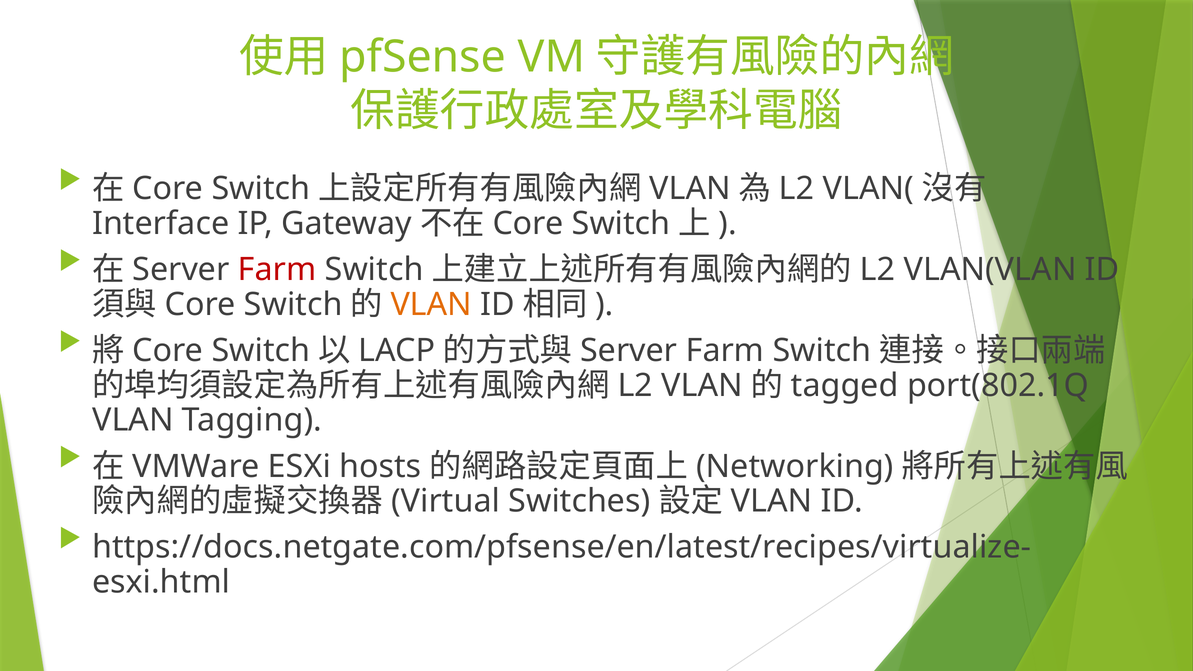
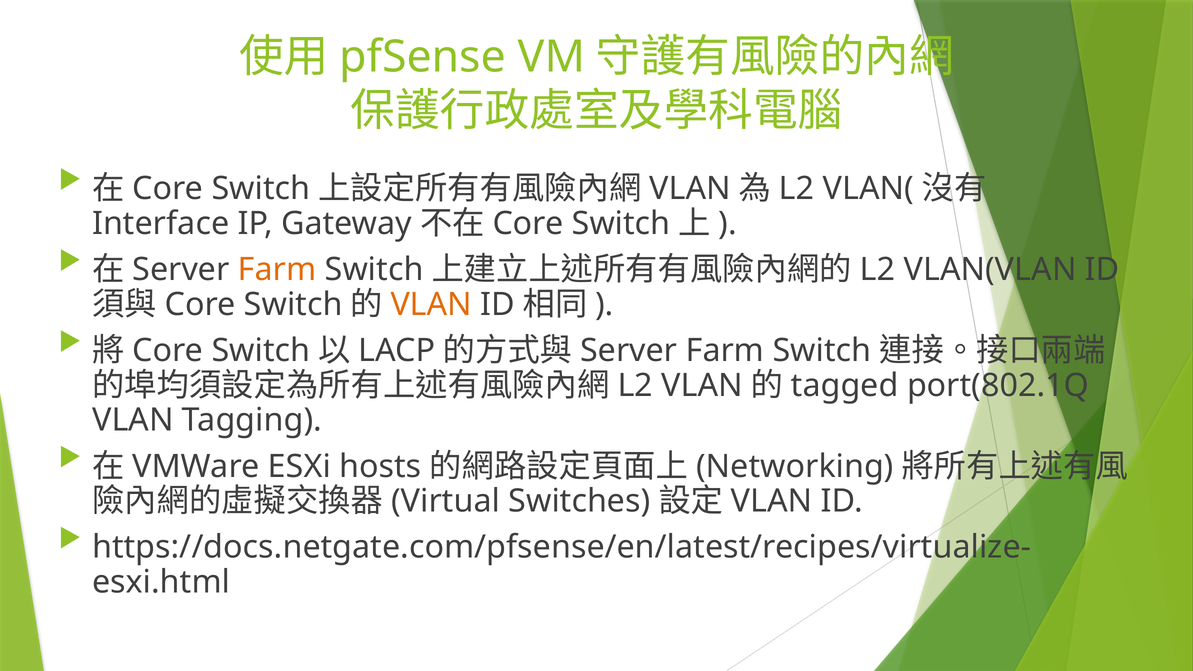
Farm at (277, 270) colour: red -> orange
